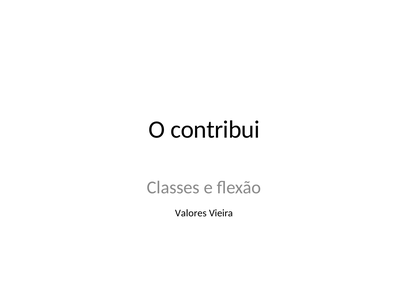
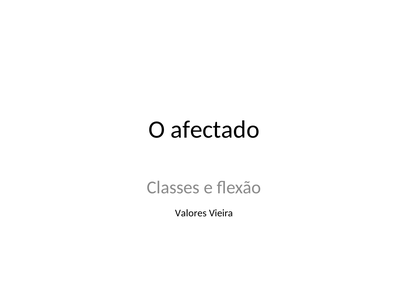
contribui: contribui -> afectado
